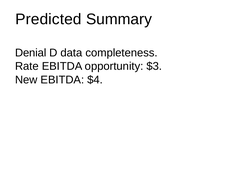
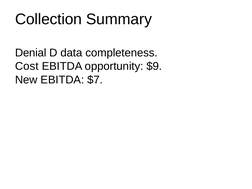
Predicted: Predicted -> Collection
Rate: Rate -> Cost
$3: $3 -> $9
$4: $4 -> $7
